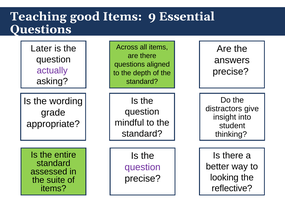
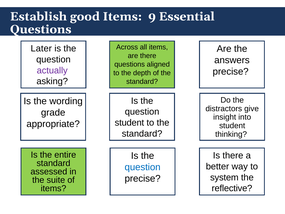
Teaching: Teaching -> Establish
mindful at (129, 123): mindful -> student
question at (143, 167) colour: purple -> blue
looking: looking -> system
